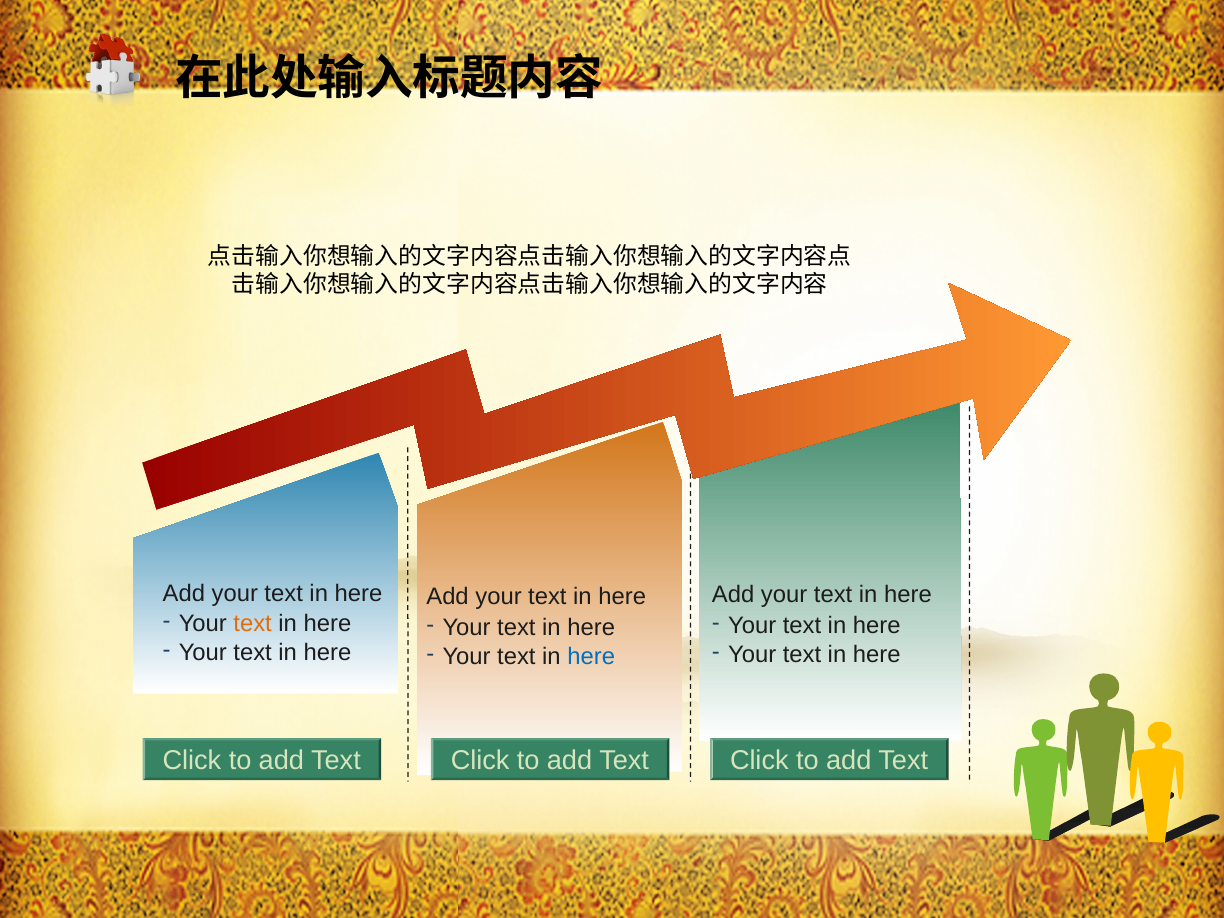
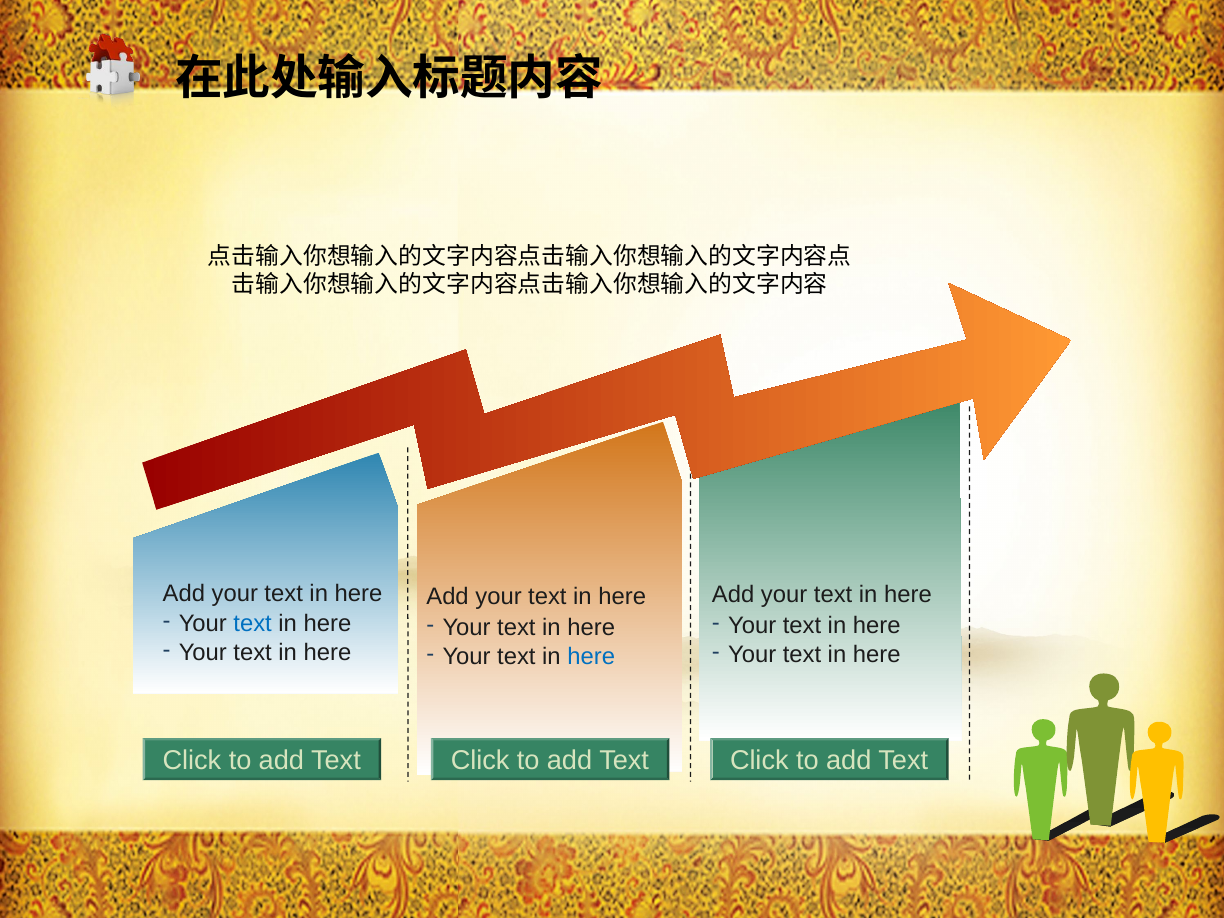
text at (253, 624) colour: orange -> blue
